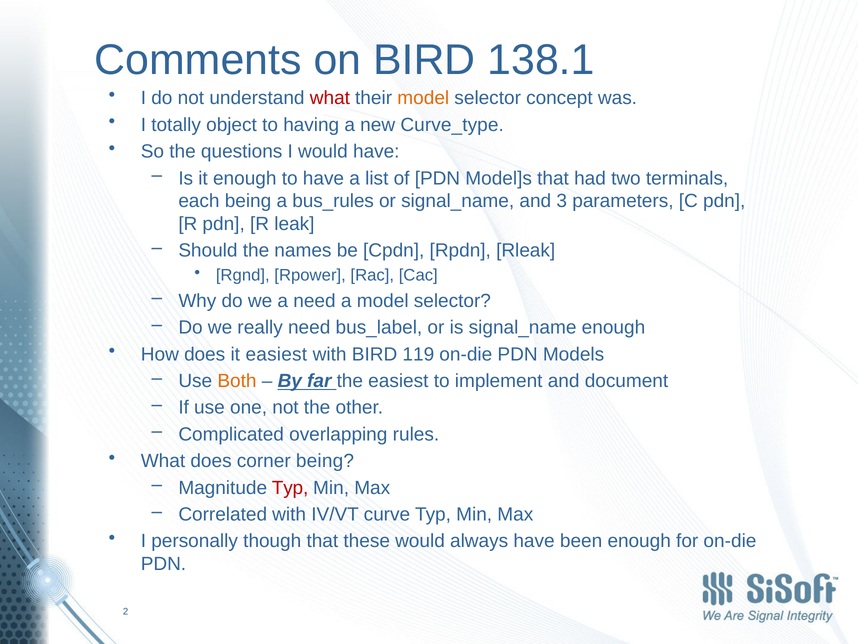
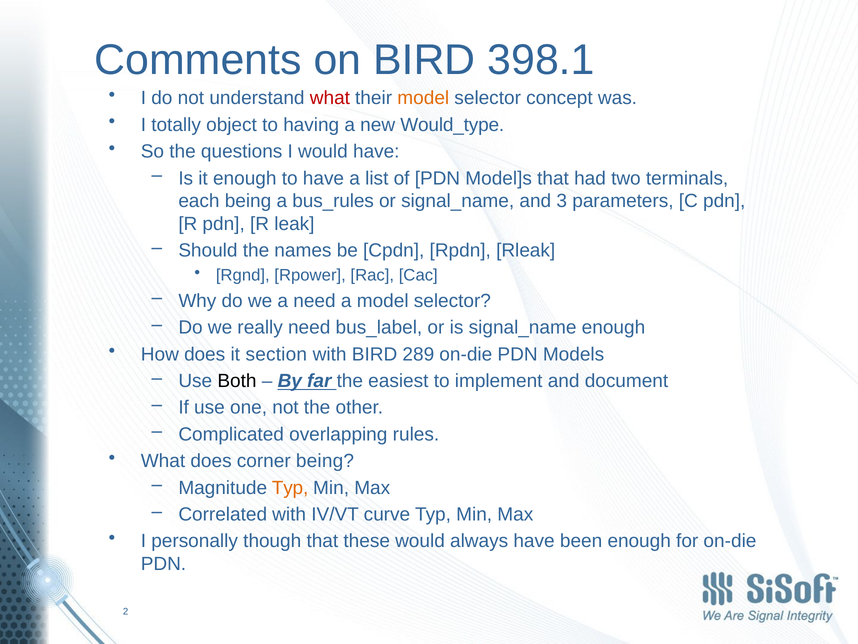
138.1: 138.1 -> 398.1
Curve_type: Curve_type -> Would_type
it easiest: easiest -> section
119: 119 -> 289
Both colour: orange -> black
Typ at (290, 487) colour: red -> orange
